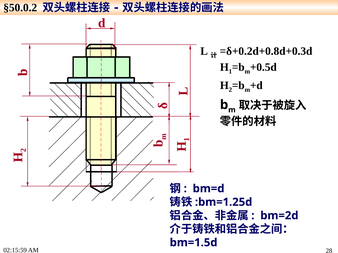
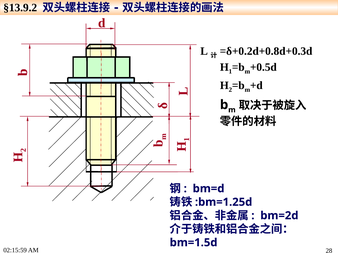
§50.0.2: §50.0.2 -> §13.9.2
